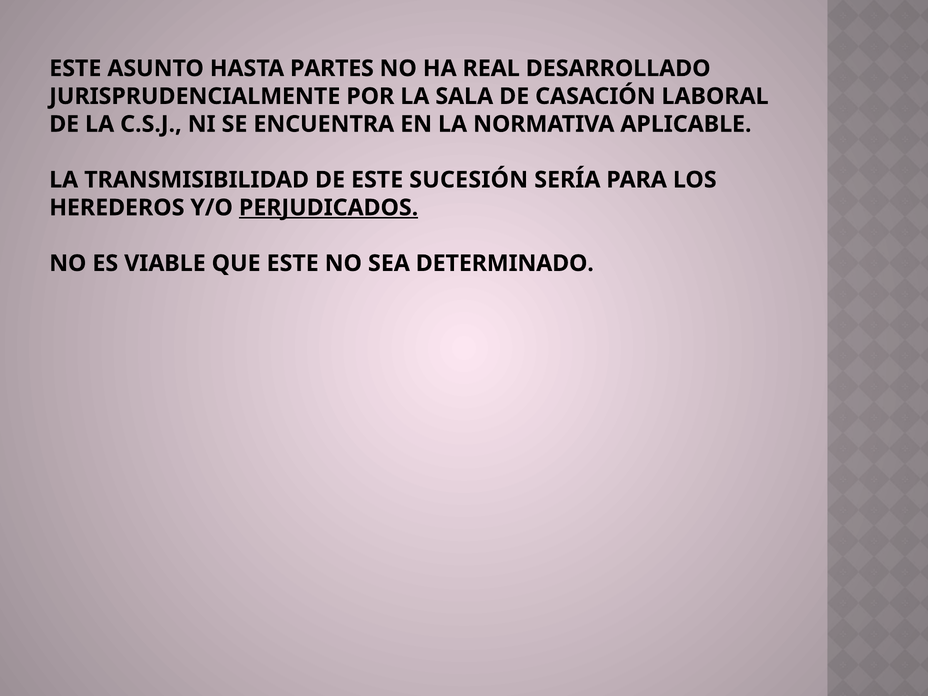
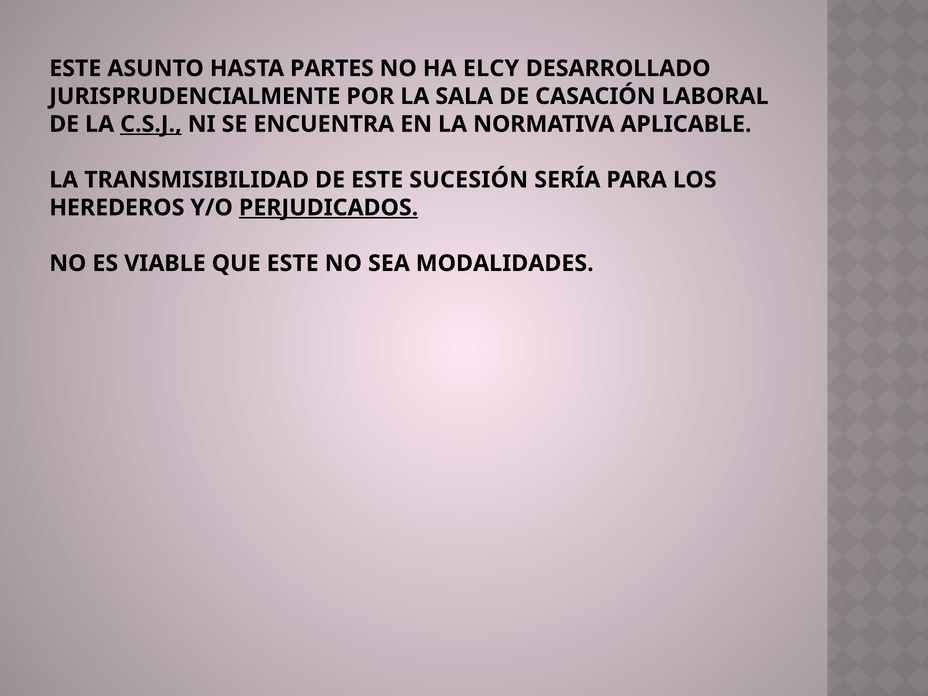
REAL: REAL -> ELCY
C.S.J underline: none -> present
DETERMINADO: DETERMINADO -> MODALIDADES
